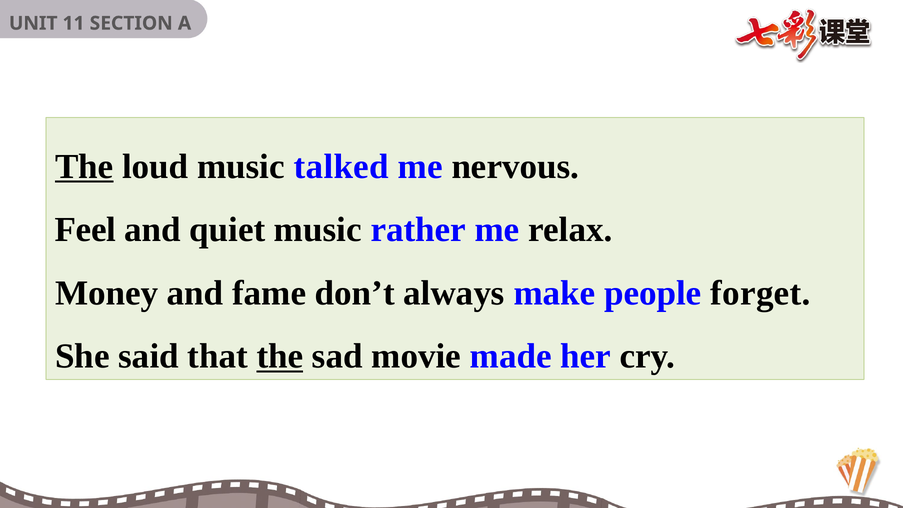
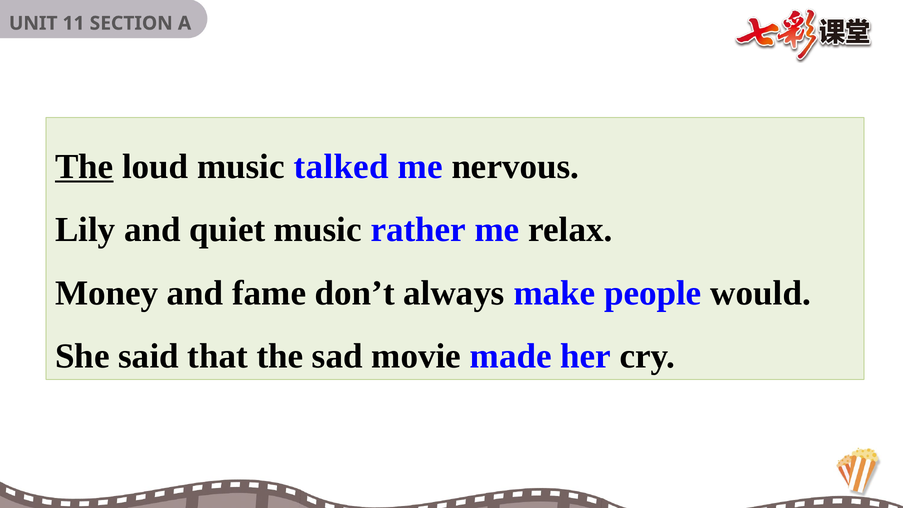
Feel: Feel -> Lily
forget: forget -> would
the at (280, 356) underline: present -> none
